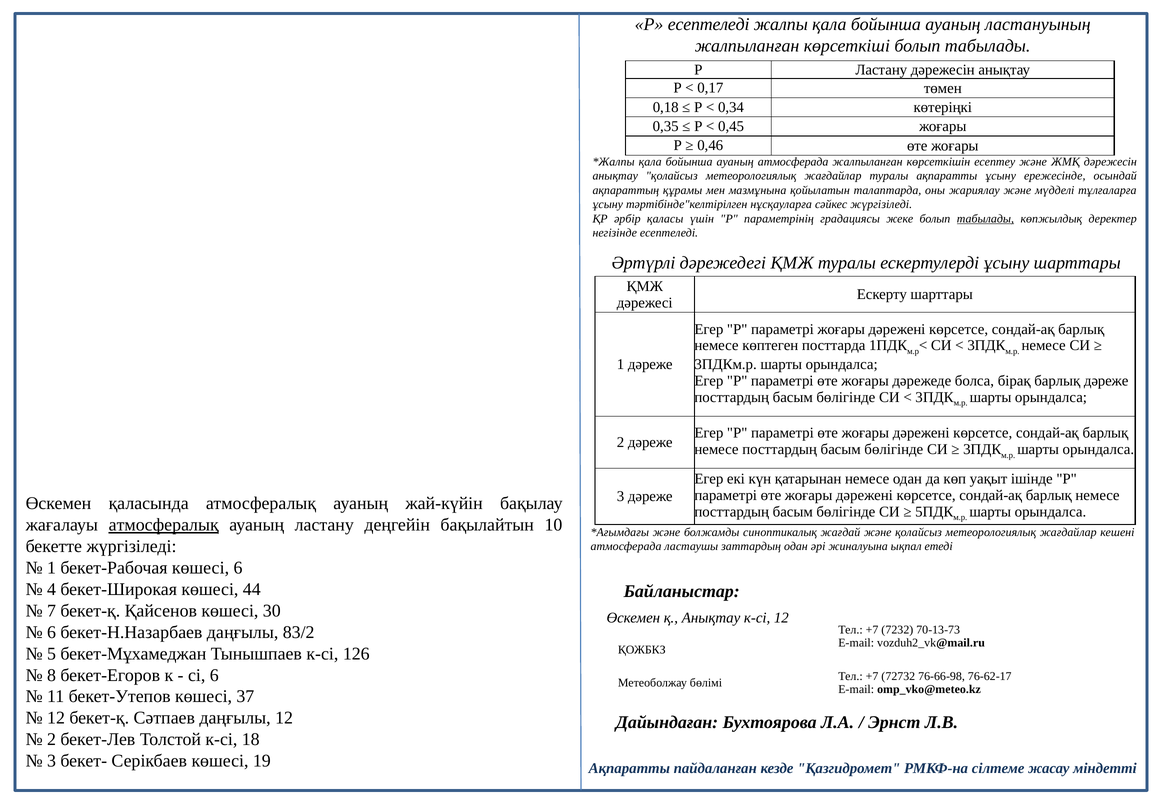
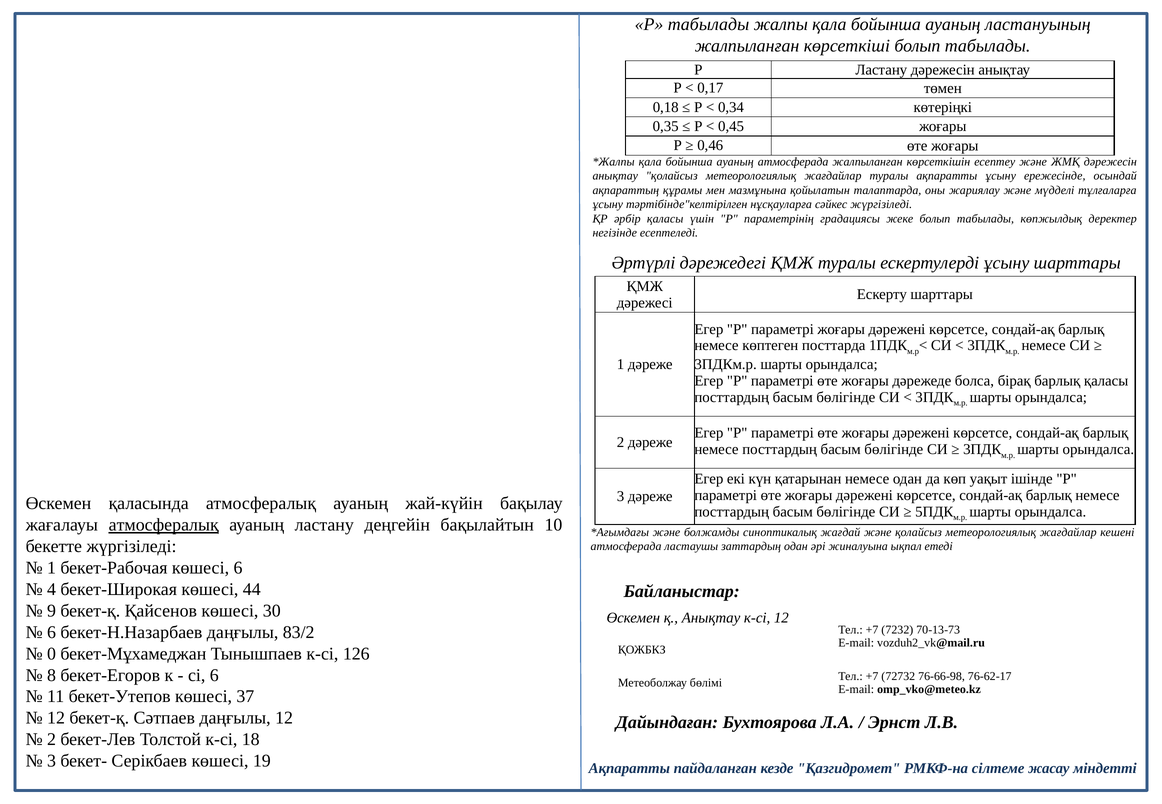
Р есептеледі: есептеледі -> табылады
табылады at (985, 219) underline: present -> none
барлық дәреже: дәреже -> қаласы
7: 7 -> 9
5: 5 -> 0
